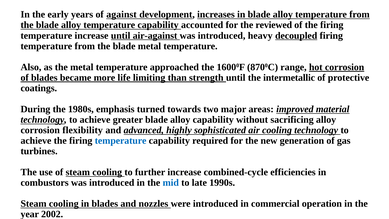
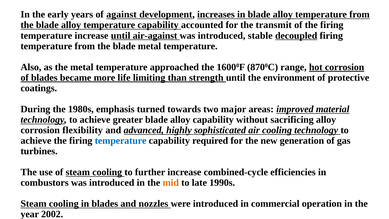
reviewed: reviewed -> transmit
heavy: heavy -> stable
intermetallic: intermetallic -> environment
mid colour: blue -> orange
